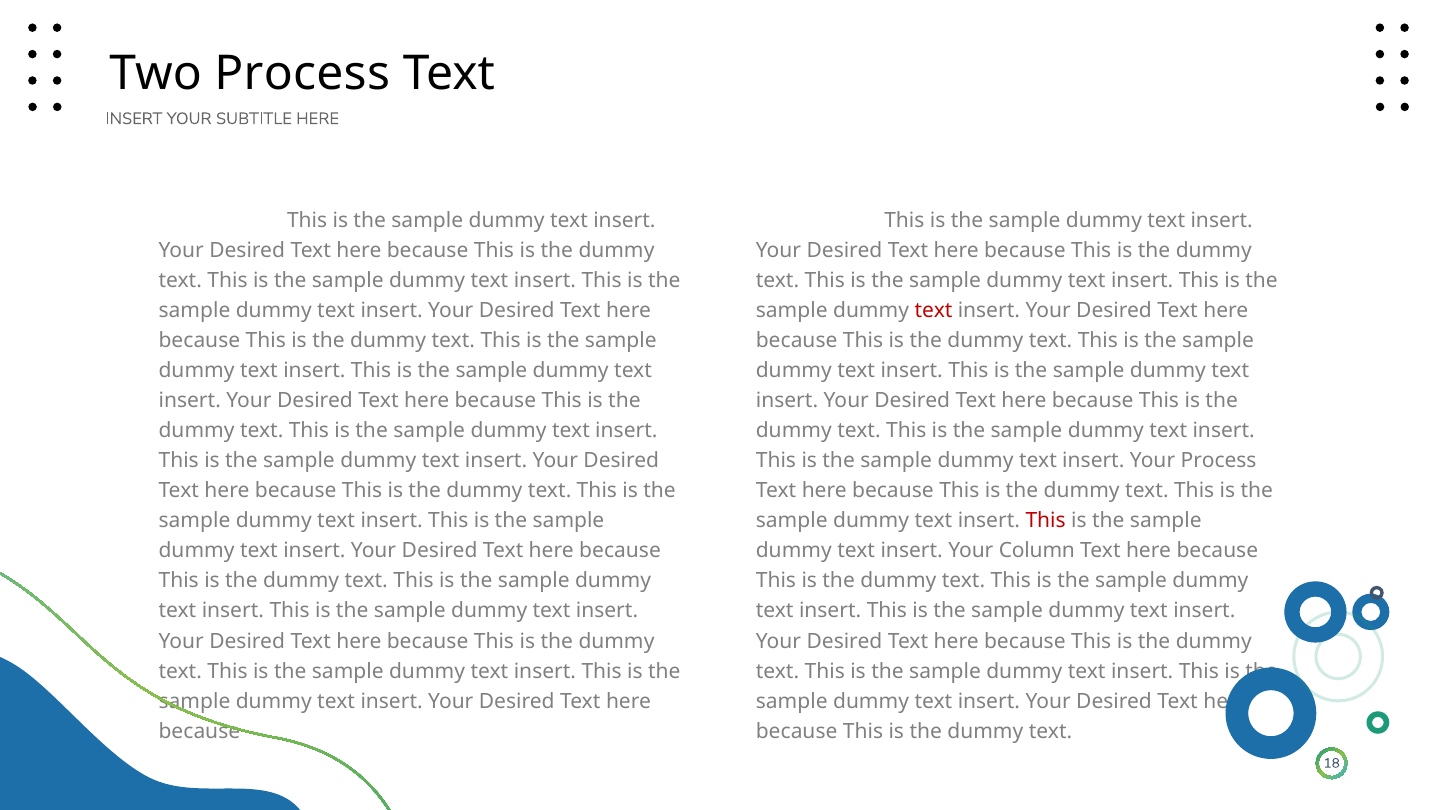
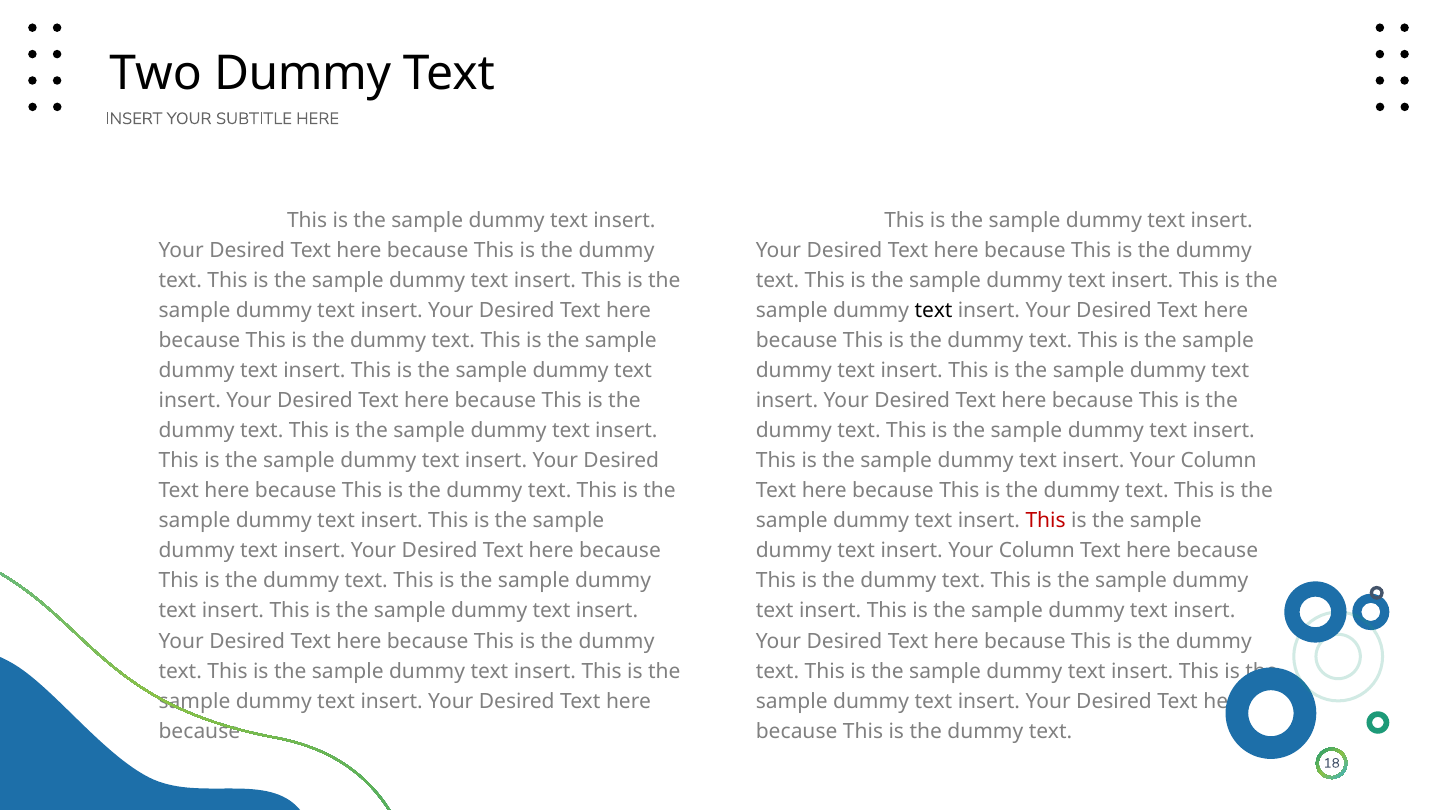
Two Process: Process -> Dummy
text at (933, 311) colour: red -> black
Process at (1219, 461): Process -> Column
